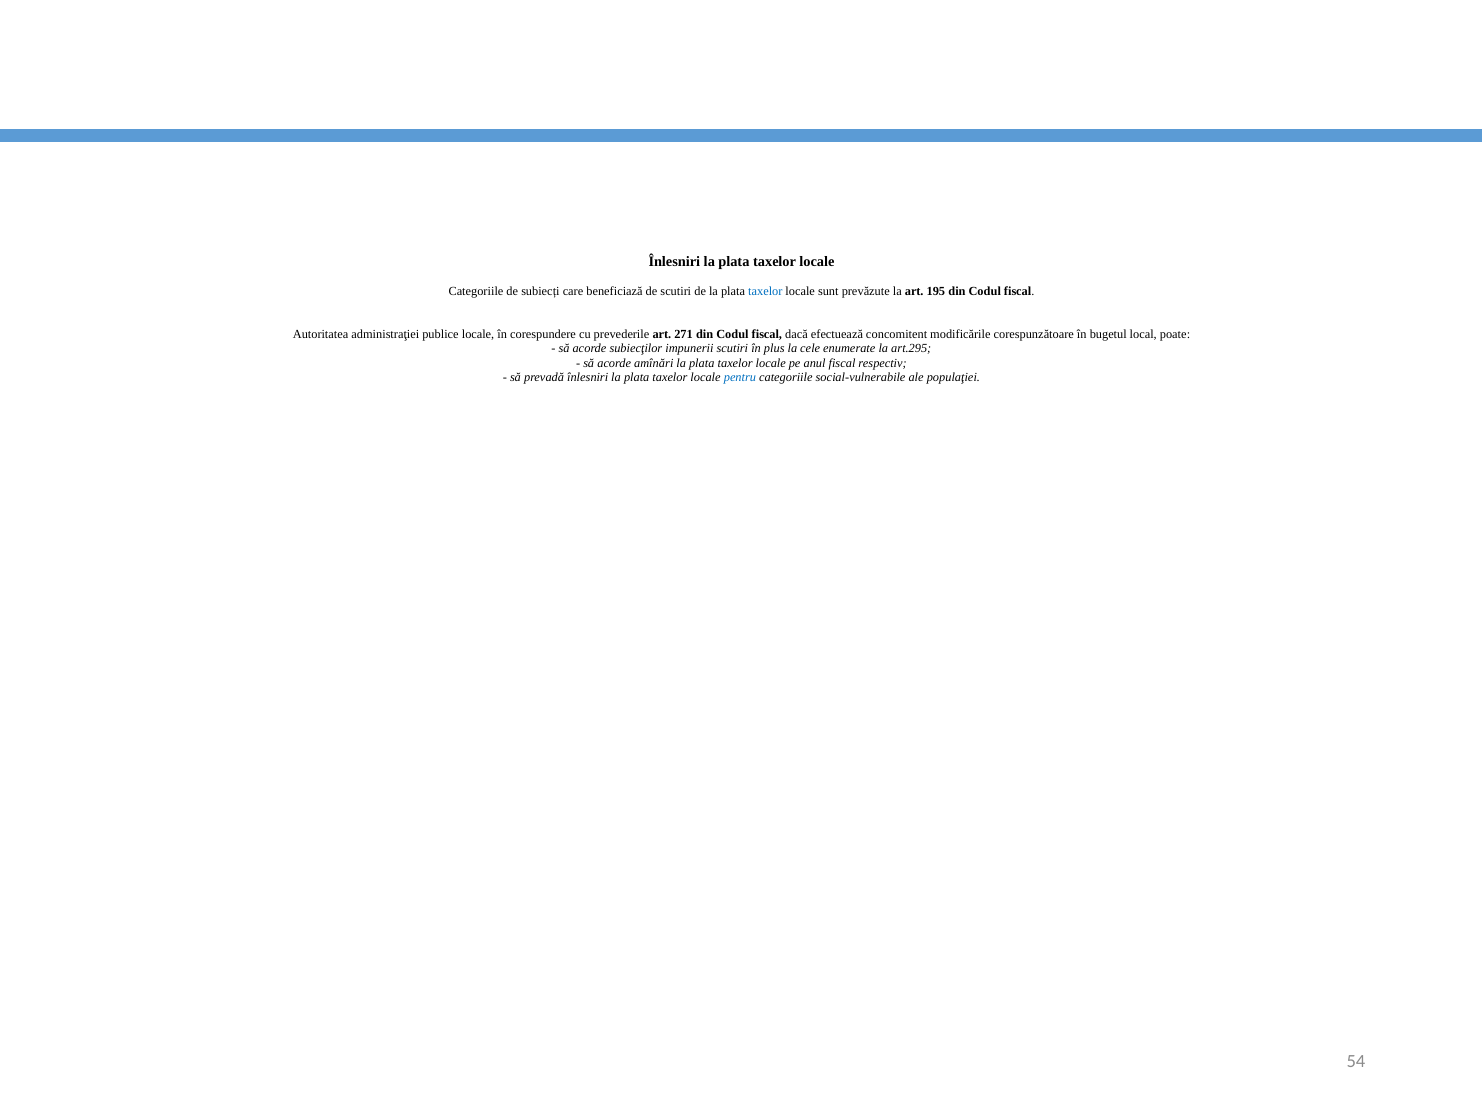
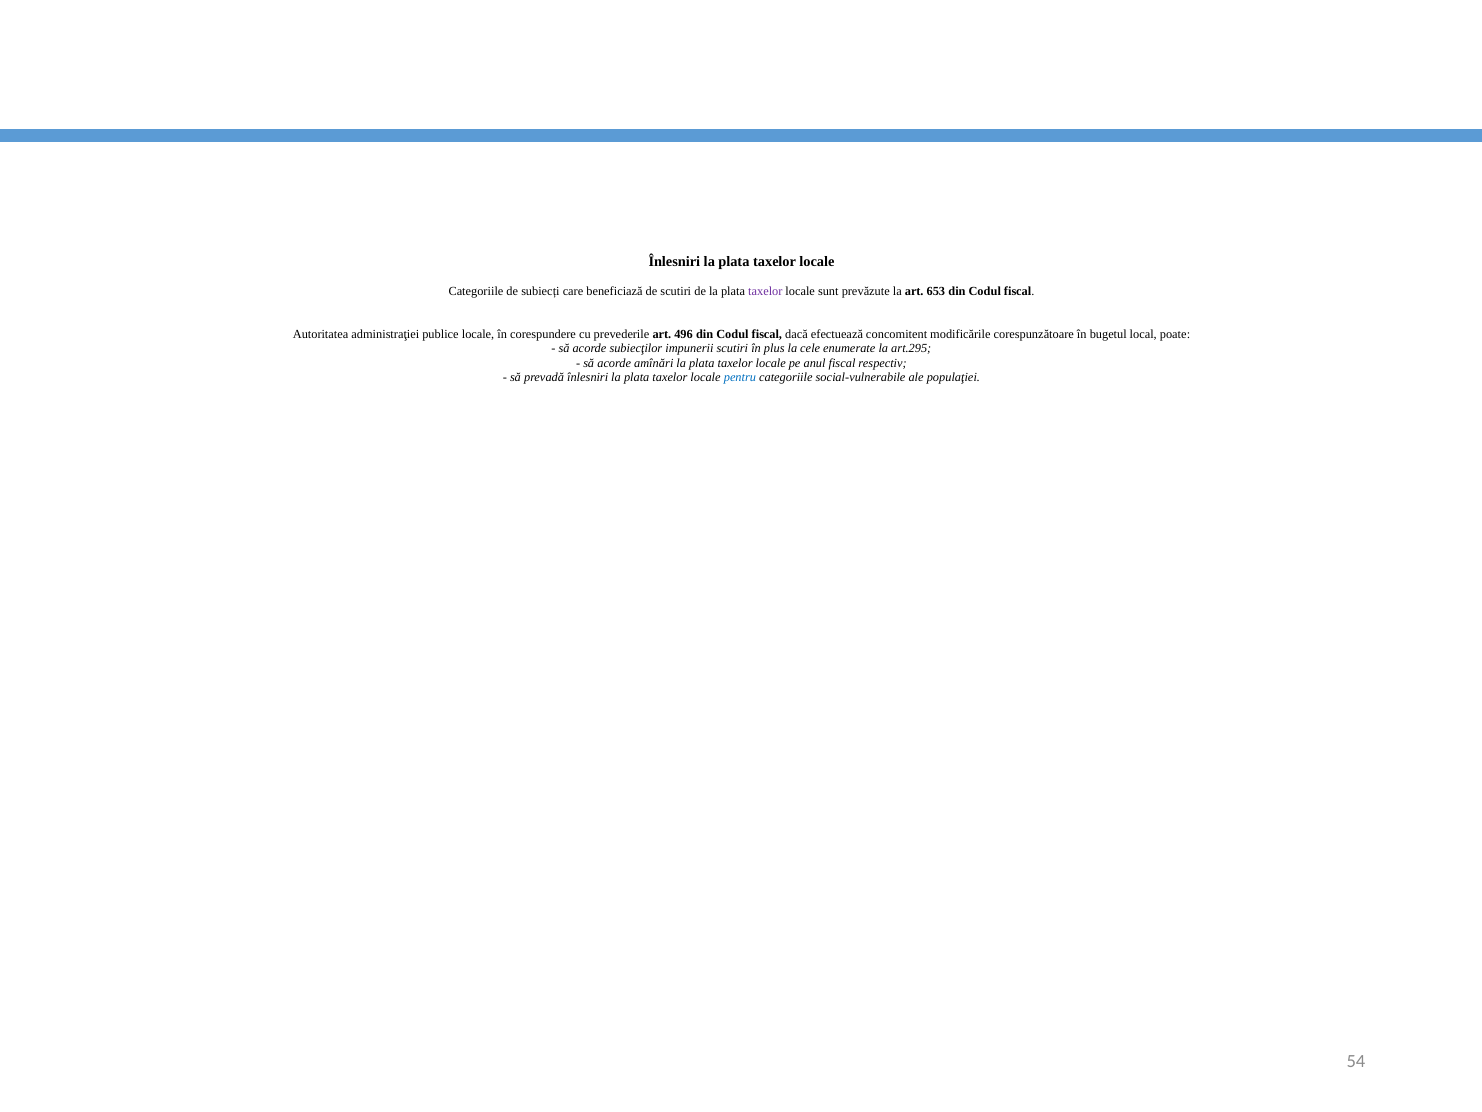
taxelor at (765, 292) colour: blue -> purple
195: 195 -> 653
271: 271 -> 496
